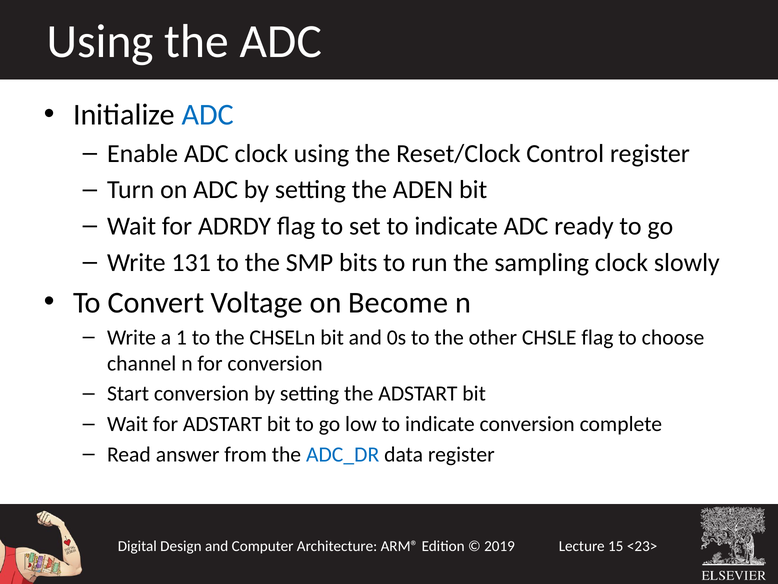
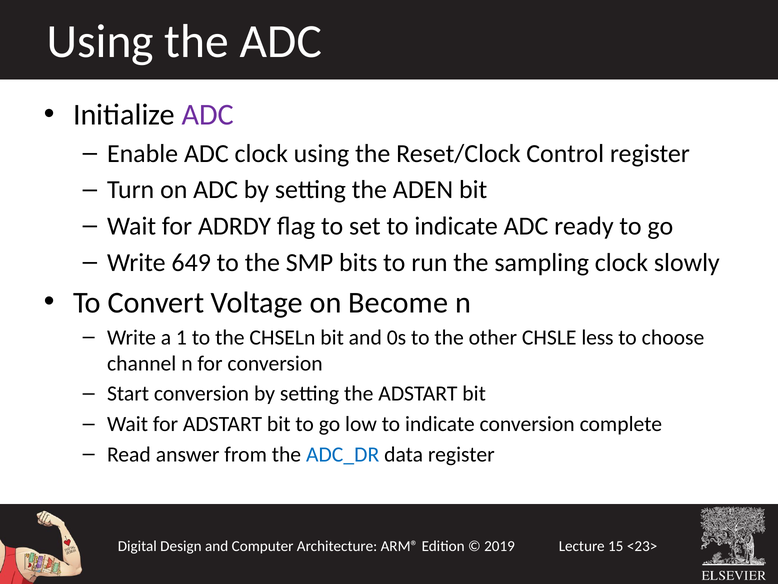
ADC at (208, 115) colour: blue -> purple
131: 131 -> 649
CHSLE flag: flag -> less
